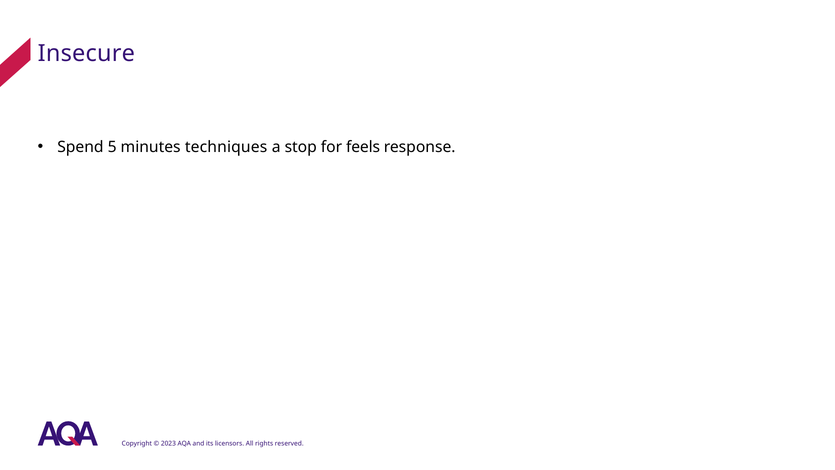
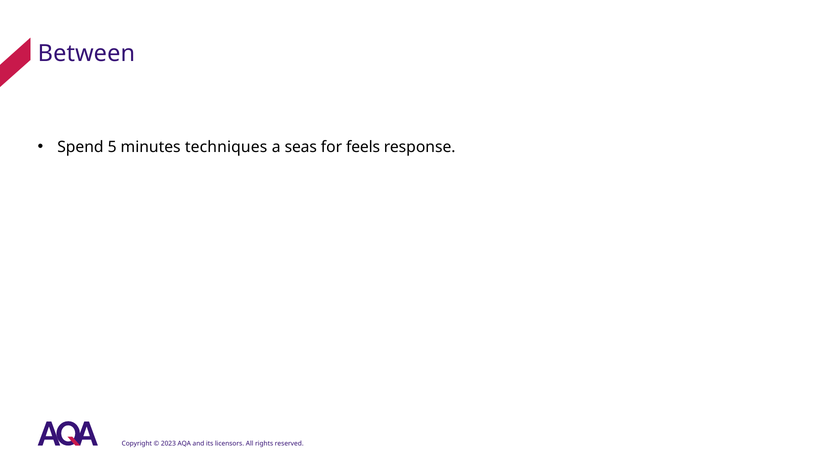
Insecure: Insecure -> Between
stop: stop -> seas
